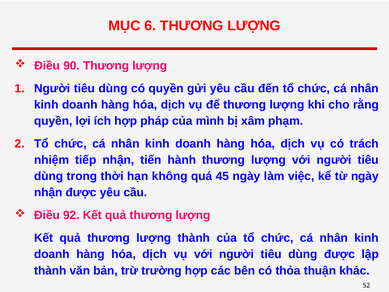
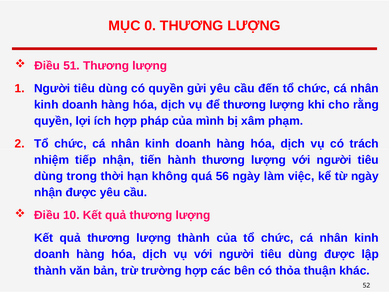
6: 6 -> 0
90: 90 -> 51
45: 45 -> 56
92: 92 -> 10
